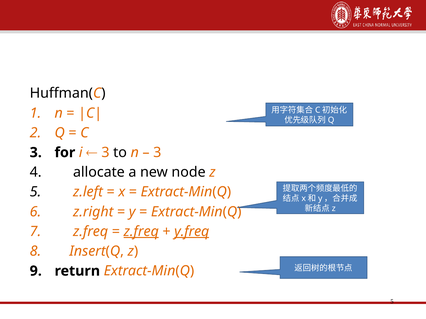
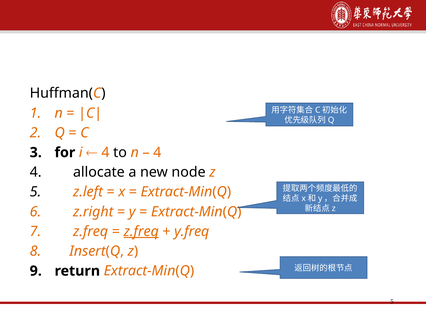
3 at (105, 153): 3 -> 4
3 at (157, 153): 3 -> 4
y.freq underline: present -> none
